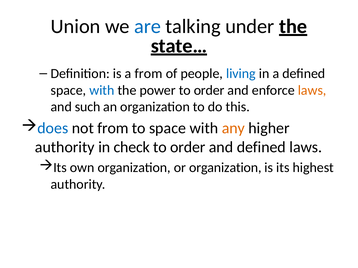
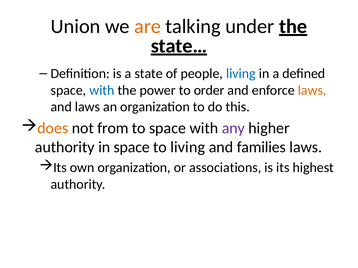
are colour: blue -> orange
a from: from -> state
and such: such -> laws
does colour: blue -> orange
any colour: orange -> purple
in check: check -> space
order at (188, 147): order -> living
and defined: defined -> families
or organization: organization -> associations
